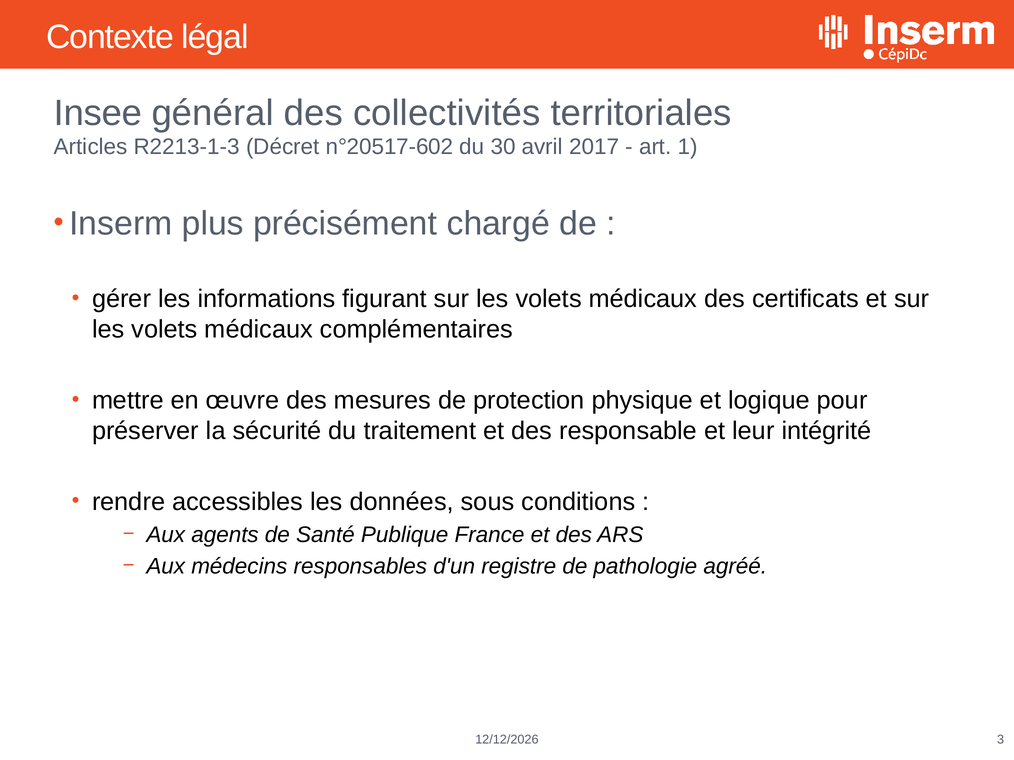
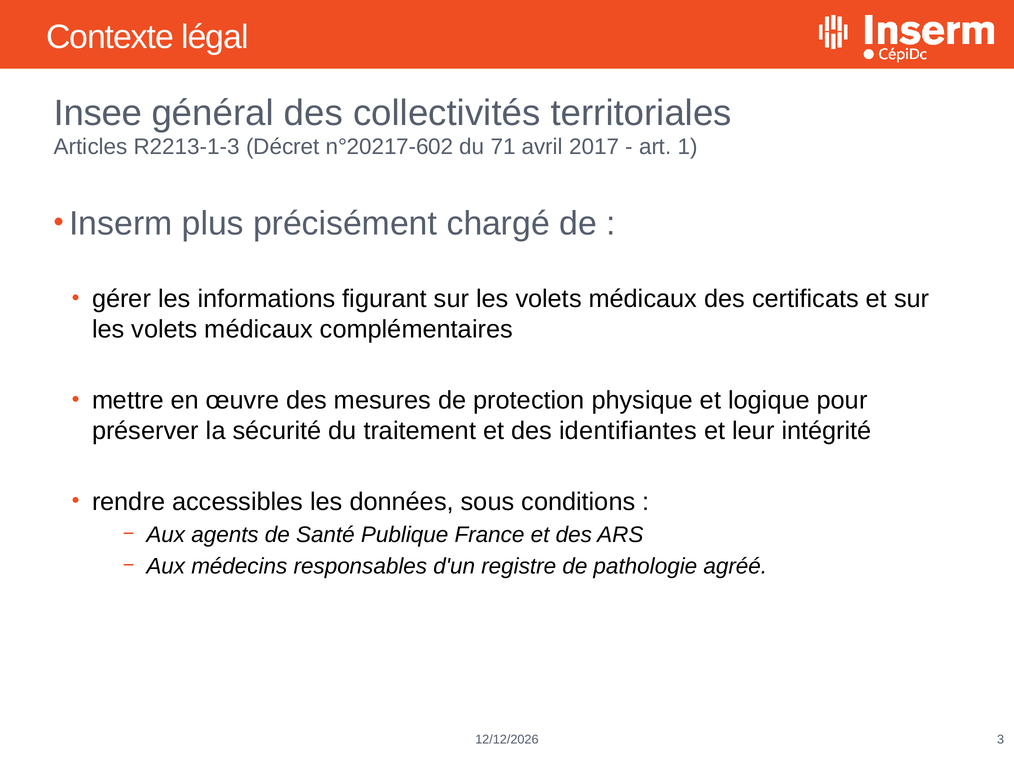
n°20517-602: n°20517-602 -> n°20217-602
30: 30 -> 71
responsable: responsable -> identifiantes
